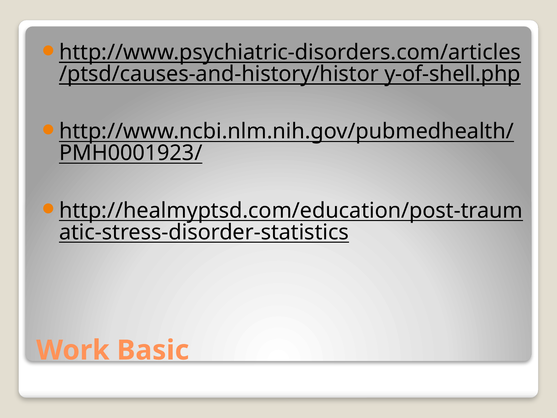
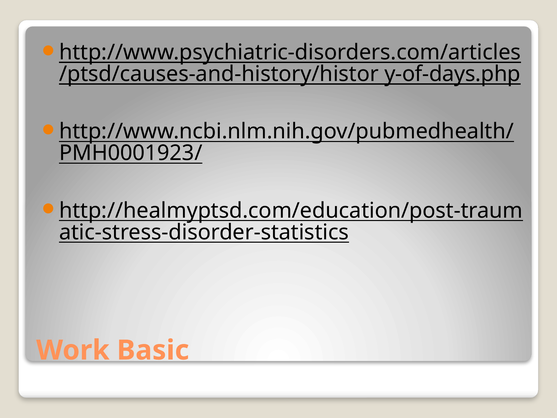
y-of-shell.php: y-of-shell.php -> y-of-days.php
